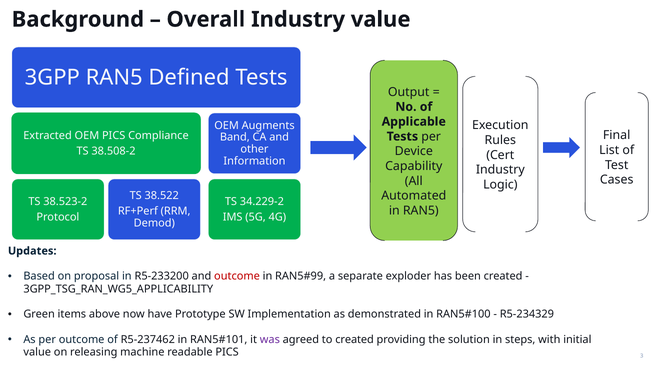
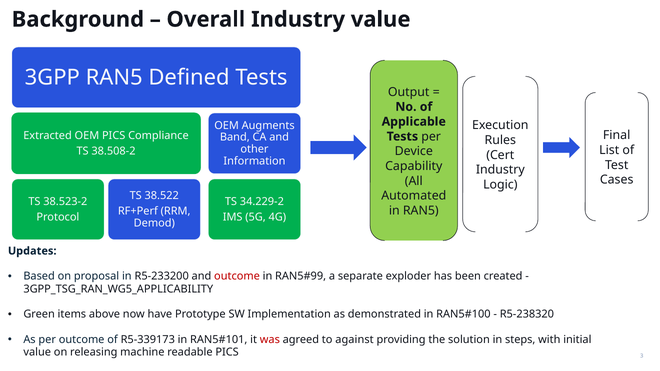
R5-234329: R5-234329 -> R5-238320
R5-237462: R5-237462 -> R5-339173
was colour: purple -> red
to created: created -> against
